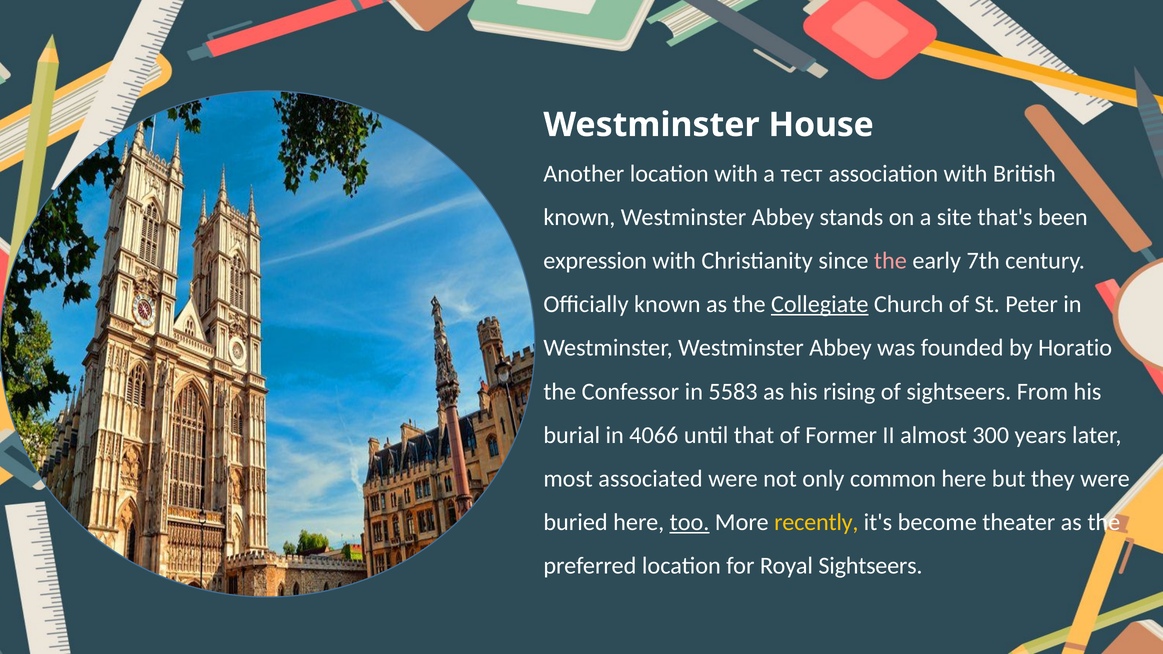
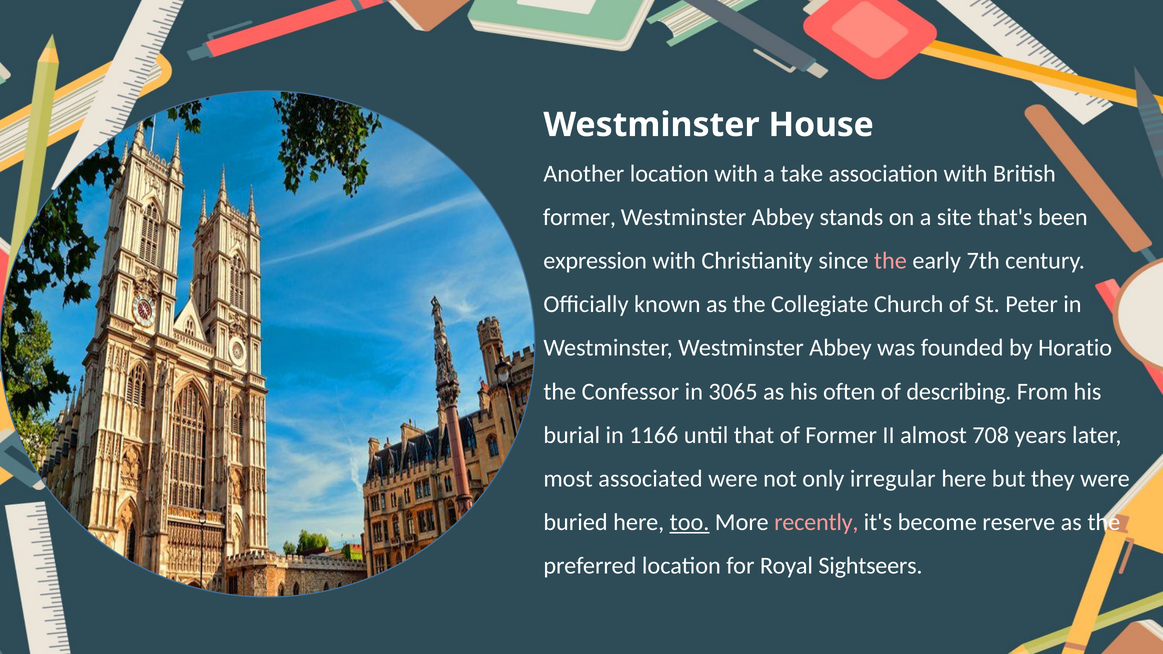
тест: тест -> take
known at (579, 217): known -> former
Collegiate underline: present -> none
5583: 5583 -> 3065
rising: rising -> often
of sightseers: sightseers -> describing
4066: 4066 -> 1166
300: 300 -> 708
common: common -> irregular
recently colour: yellow -> pink
theater: theater -> reserve
